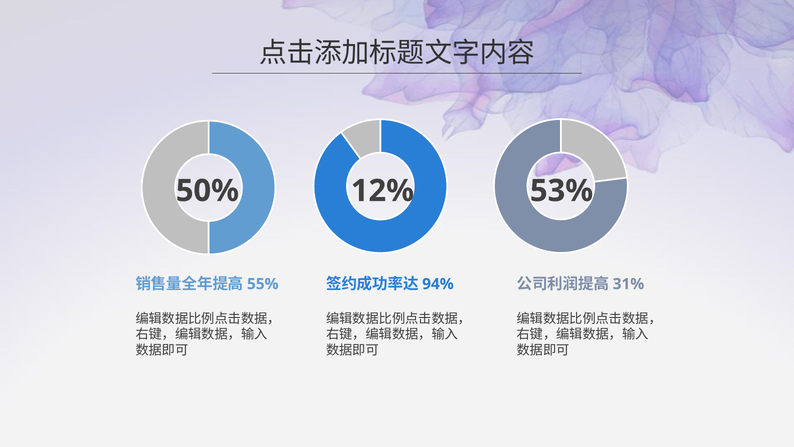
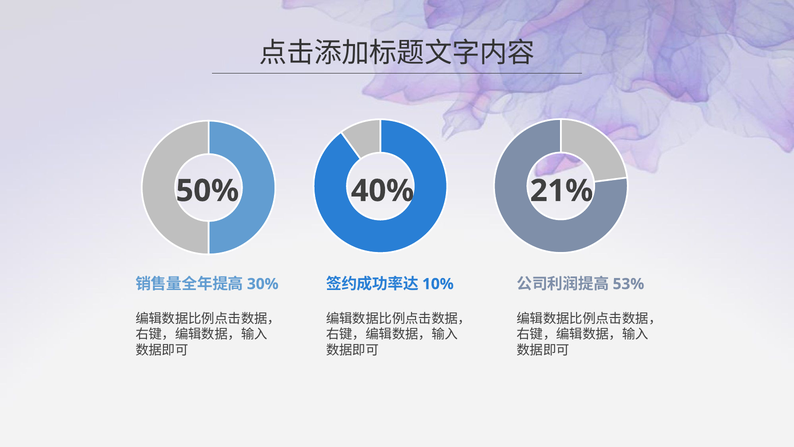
12%: 12% -> 40%
53%: 53% -> 21%
55%: 55% -> 30%
94%: 94% -> 10%
31%: 31% -> 53%
